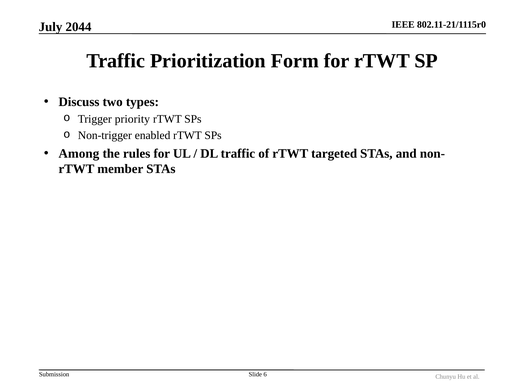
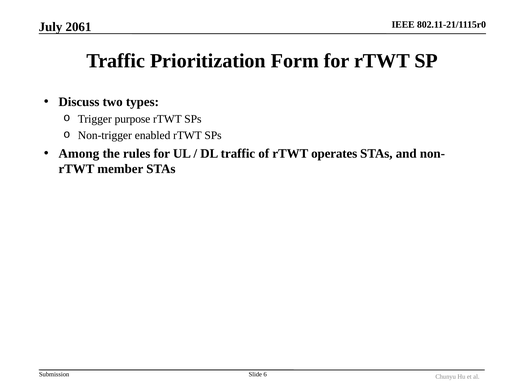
2044: 2044 -> 2061
priority: priority -> purpose
targeted: targeted -> operates
